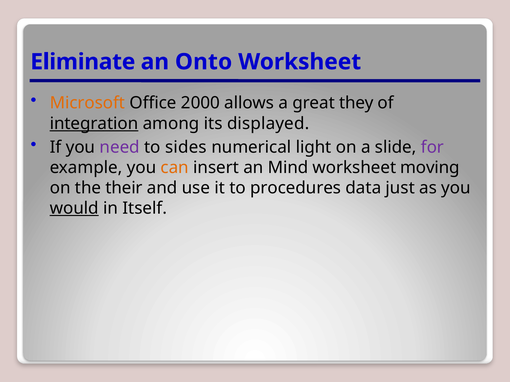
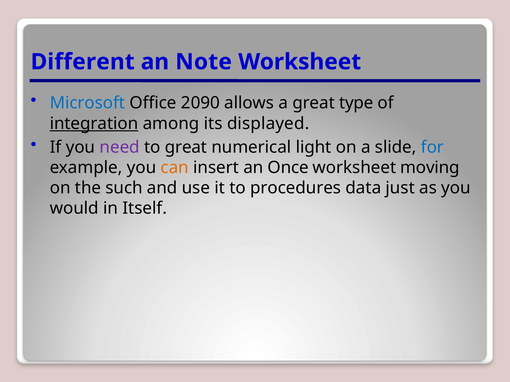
Eliminate: Eliminate -> Different
Onto: Onto -> Note
Microsoft colour: orange -> blue
2000: 2000 -> 2090
they: they -> type
to sides: sides -> great
for colour: purple -> blue
Mind: Mind -> Once
their: their -> such
would underline: present -> none
